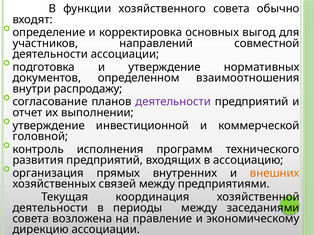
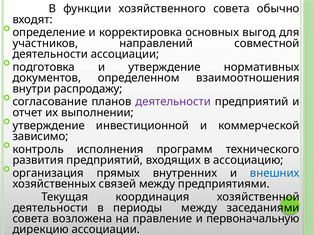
головной: головной -> зависимо
внешних colour: orange -> blue
экономическому: экономическому -> первоначальную
